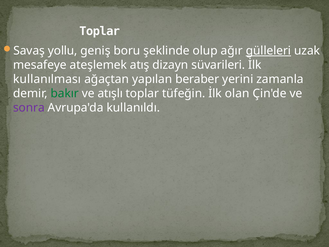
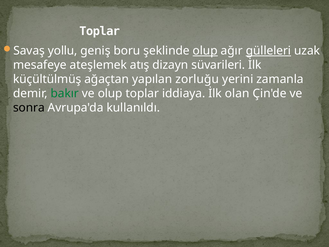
olup at (205, 51) underline: none -> present
kullanılması: kullanılması -> küçültülmüş
beraber: beraber -> zorluğu
ve atışlı: atışlı -> olup
tüfeğin: tüfeğin -> iddiaya
sonra colour: purple -> black
